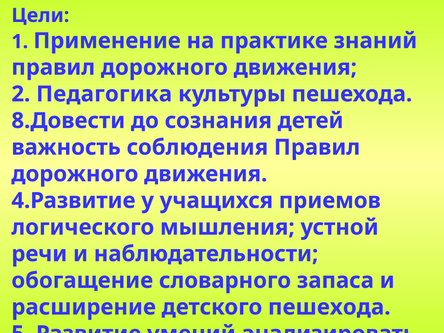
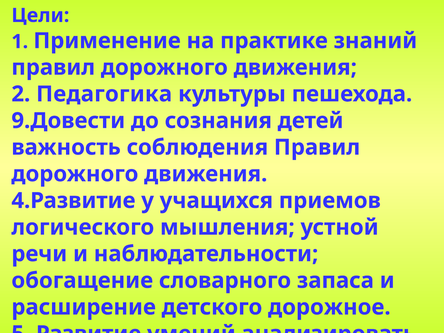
8.Довести: 8.Довести -> 9.Довести
детского пешехода: пешехода -> дорожное
